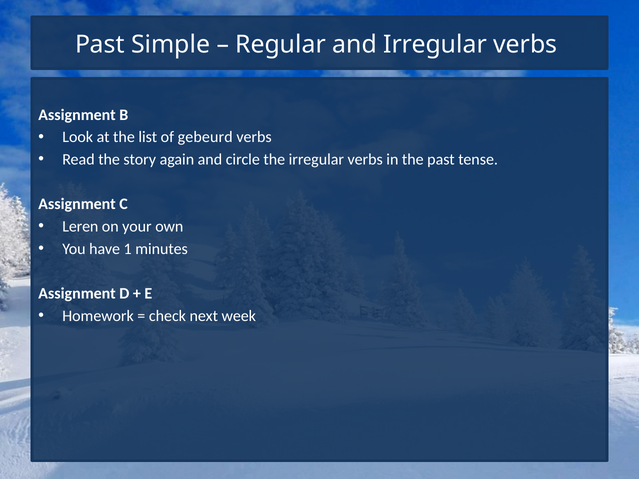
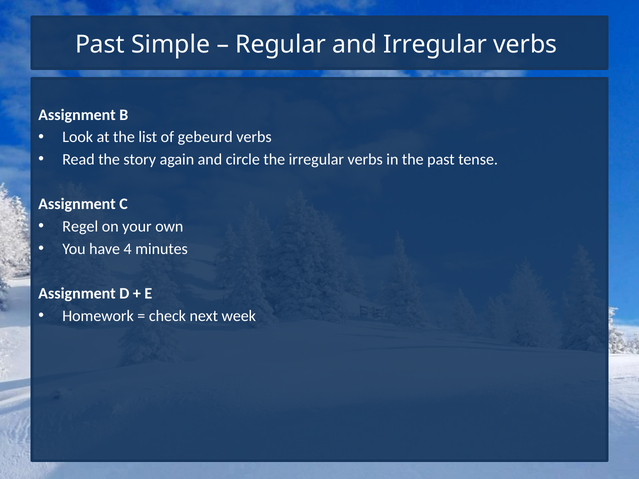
Leren: Leren -> Regel
1: 1 -> 4
